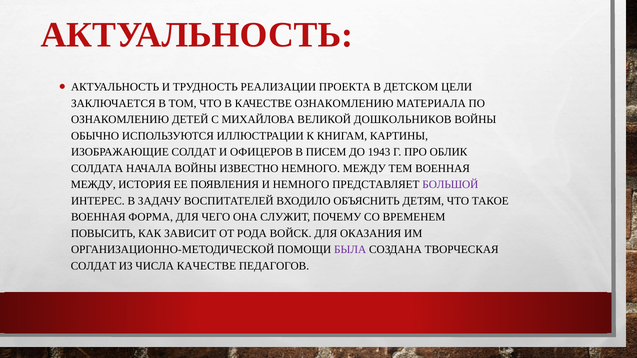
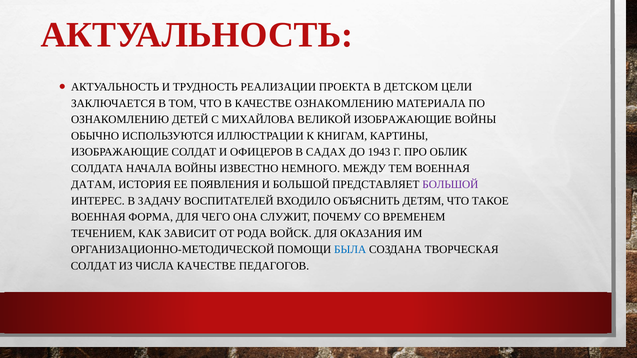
ВЕЛИКОЙ ДОШКОЛЬНИКОВ: ДОШКОЛЬНИКОВ -> ИЗОБРАЖАЮЩИЕ
ПИСЕМ: ПИСЕМ -> САДАХ
МЕЖДУ at (93, 185): МЕЖДУ -> ДАТАМ
И НЕМНОГО: НЕМНОГО -> БОЛЬШОЙ
ПОВЫСИТЬ: ПОВЫСИТЬ -> ТЕЧЕНИЕМ
БЫЛА colour: purple -> blue
